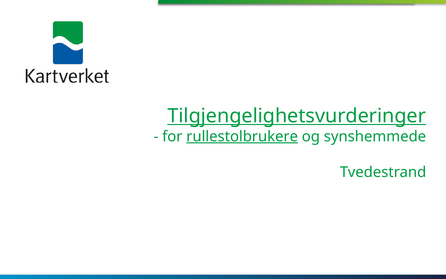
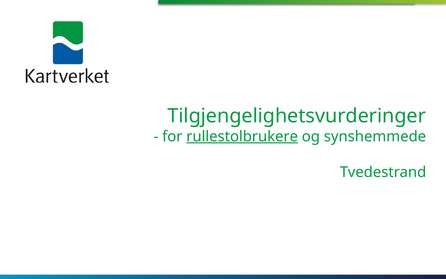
Tilgjengelighetsvurderinger underline: present -> none
